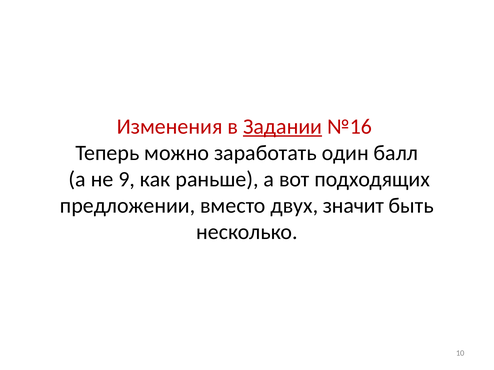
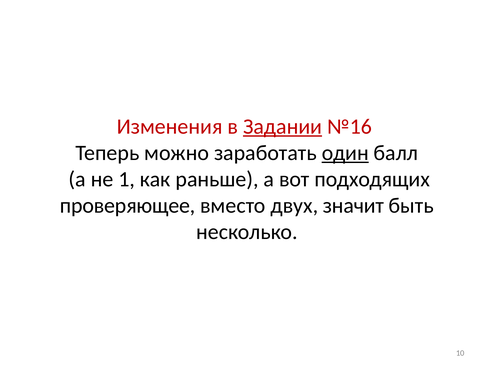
один underline: none -> present
9: 9 -> 1
предложении: предложении -> проверяющее
